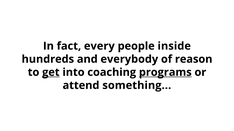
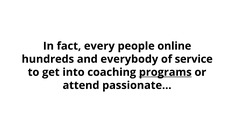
inside: inside -> online
reason: reason -> service
get underline: present -> none
something: something -> passionate
